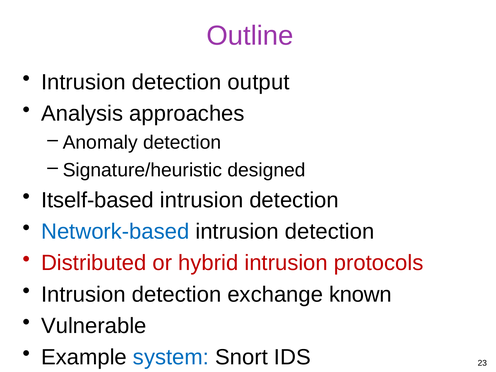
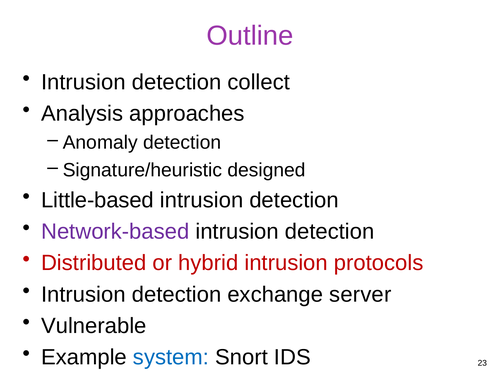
output: output -> collect
Itself-based: Itself-based -> Little-based
Network-based colour: blue -> purple
known: known -> server
